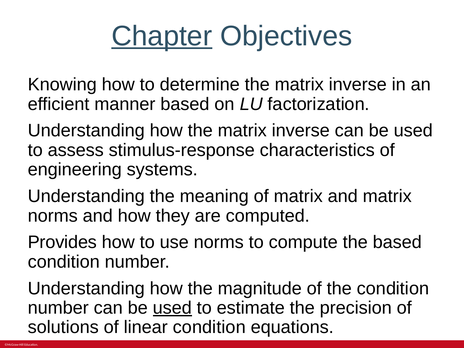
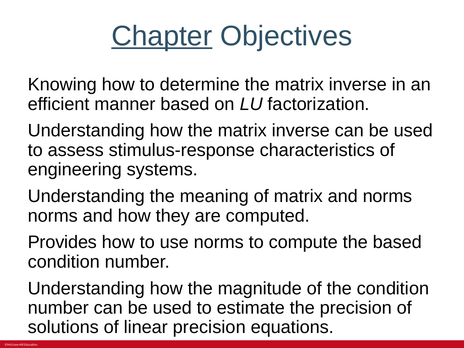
and matrix: matrix -> norms
used at (172, 308) underline: present -> none
linear condition: condition -> precision
